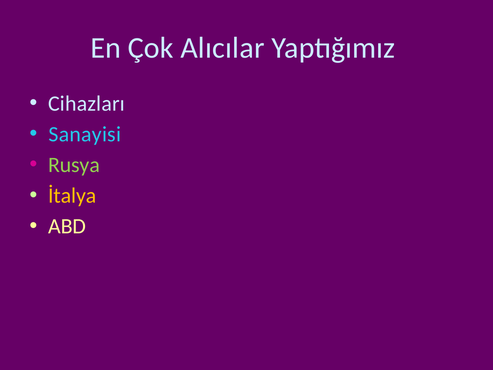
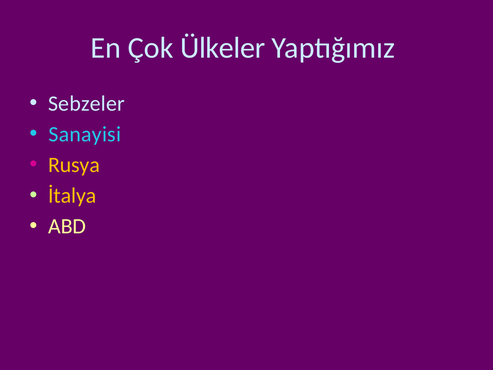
Alıcılar: Alıcılar -> Ülkeler
Cihazları: Cihazları -> Sebzeler
Rusya colour: light green -> yellow
